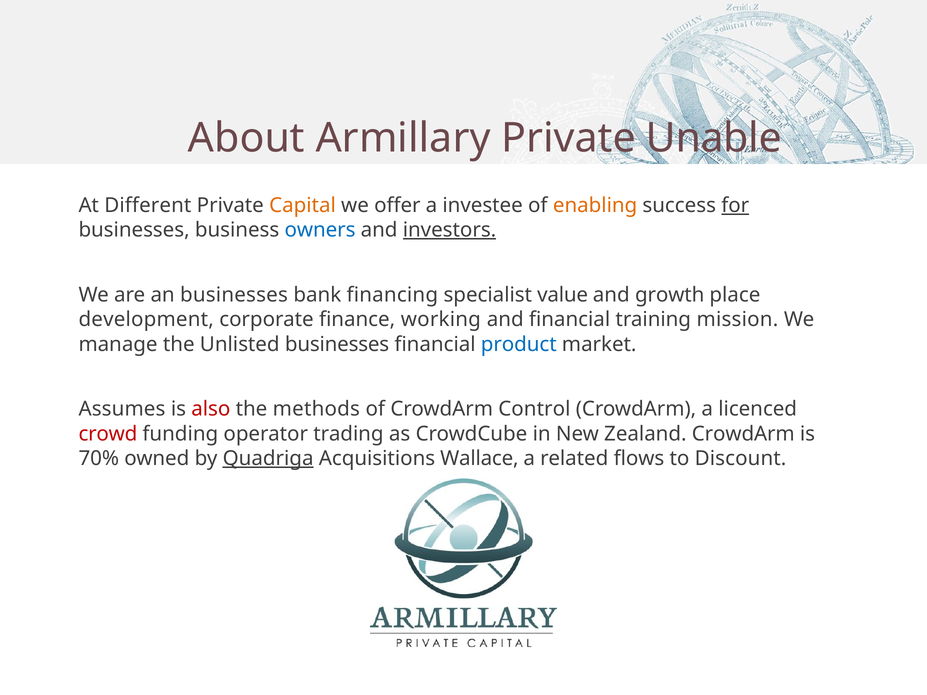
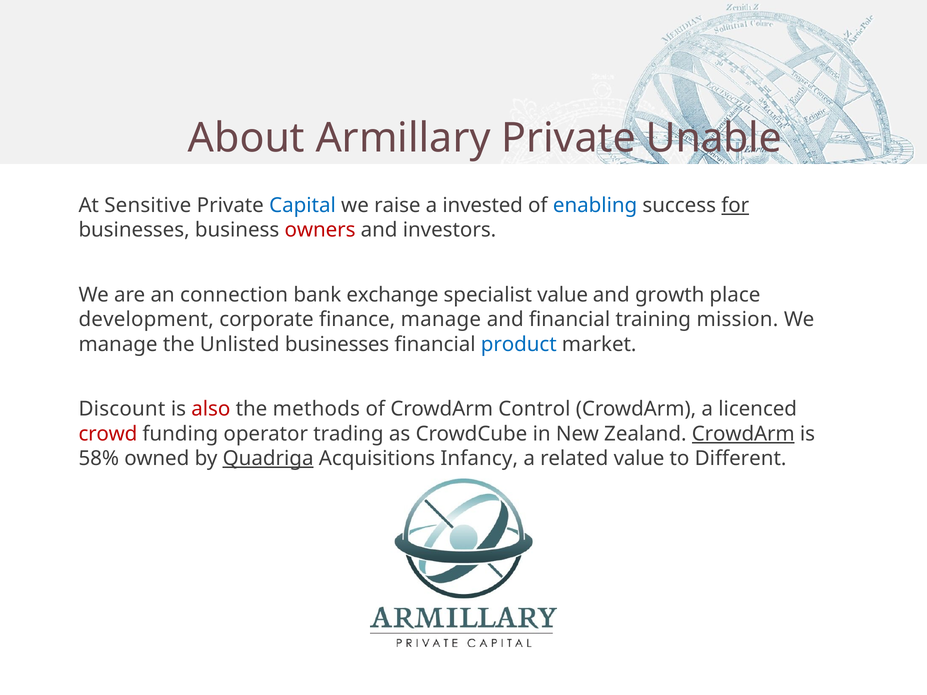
Different: Different -> Sensitive
Capital colour: orange -> blue
offer: offer -> raise
investee: investee -> invested
enabling colour: orange -> blue
owners colour: blue -> red
investors underline: present -> none
an businesses: businesses -> connection
financing: financing -> exchange
finance working: working -> manage
Assumes: Assumes -> Discount
CrowdArm at (743, 434) underline: none -> present
70%: 70% -> 58%
Wallace: Wallace -> Infancy
related flows: flows -> value
Discount: Discount -> Different
